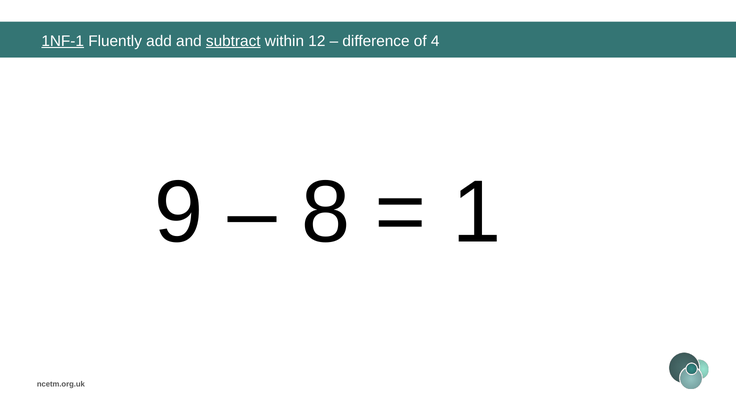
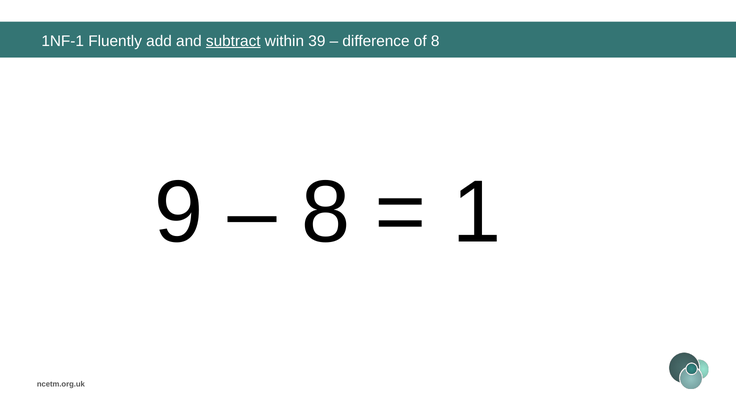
1NF-1 underline: present -> none
12: 12 -> 39
of 4: 4 -> 8
